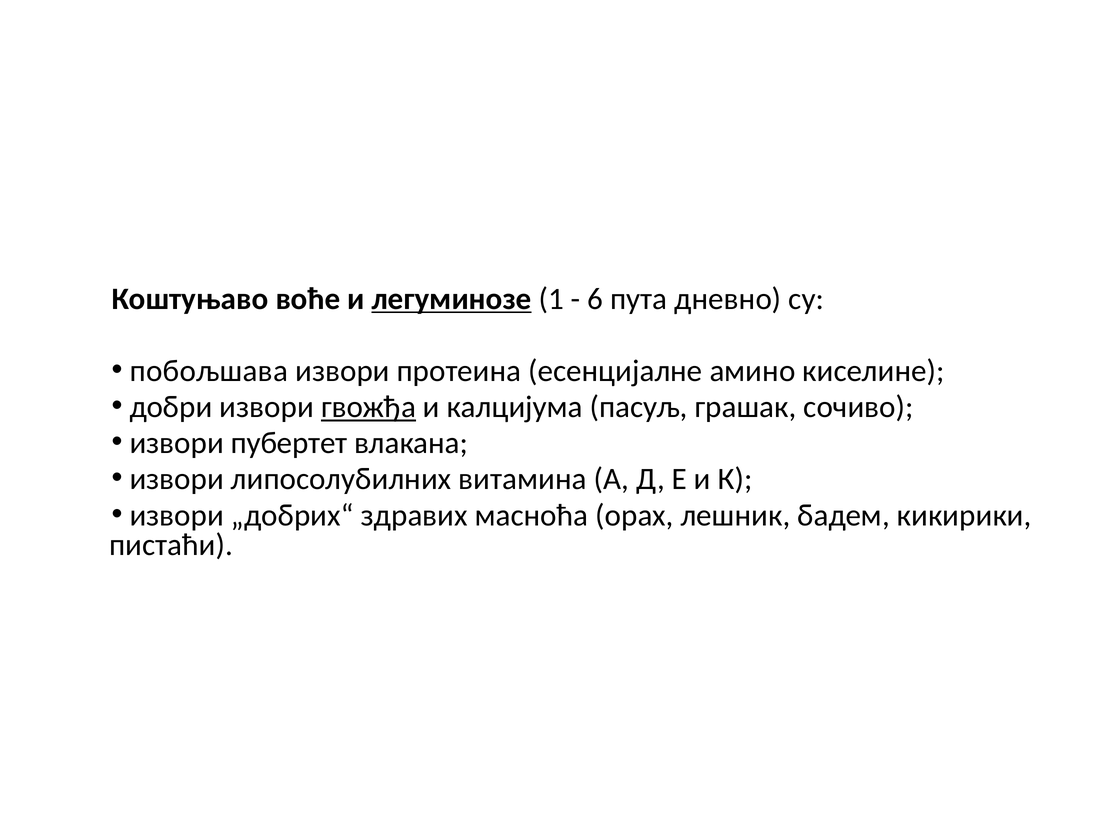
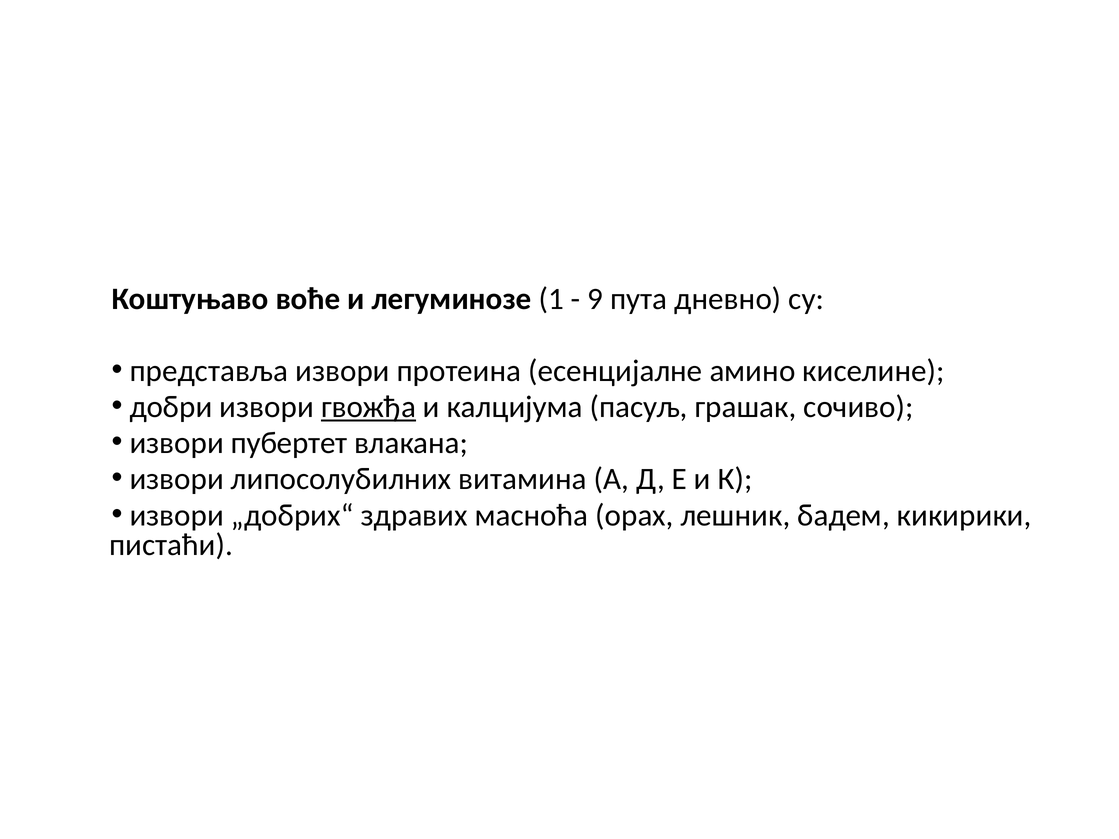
легуминозе underline: present -> none
6: 6 -> 9
побољшава: побољшава -> представља
